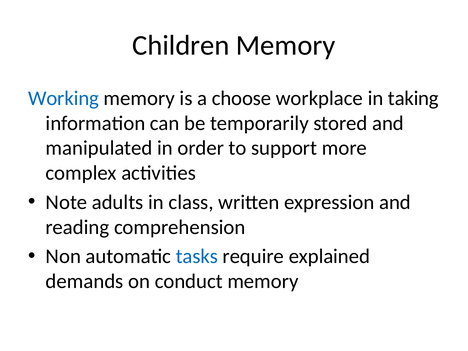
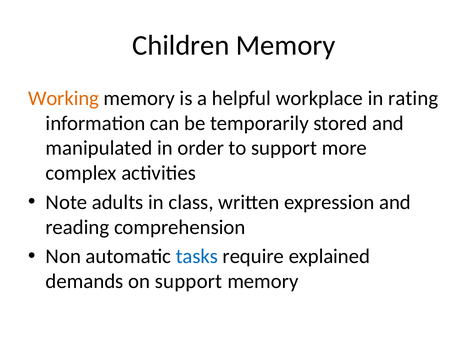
Working colour: blue -> orange
choose: choose -> helpful
taking: taking -> rating
on conduct: conduct -> support
